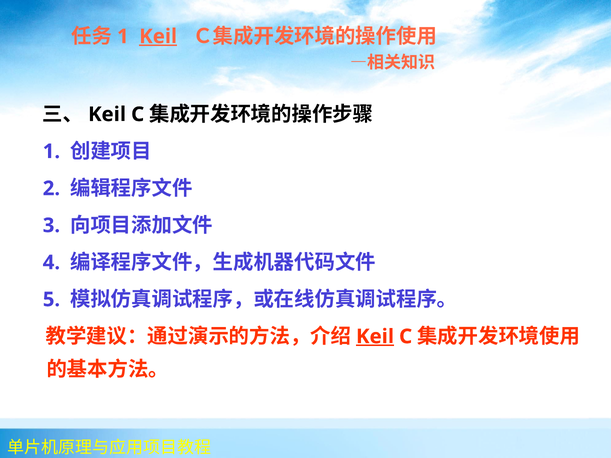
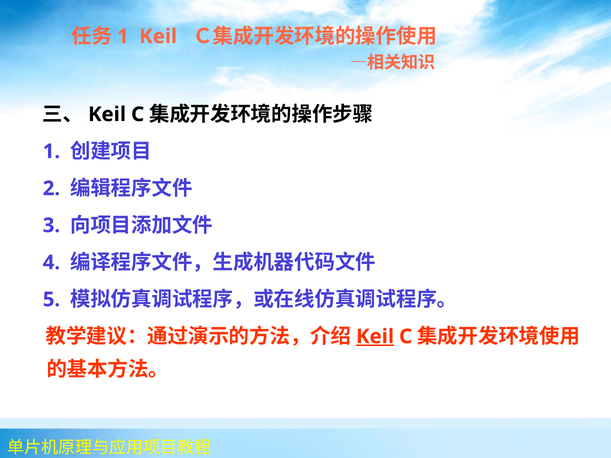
Keil at (158, 36) underline: present -> none
